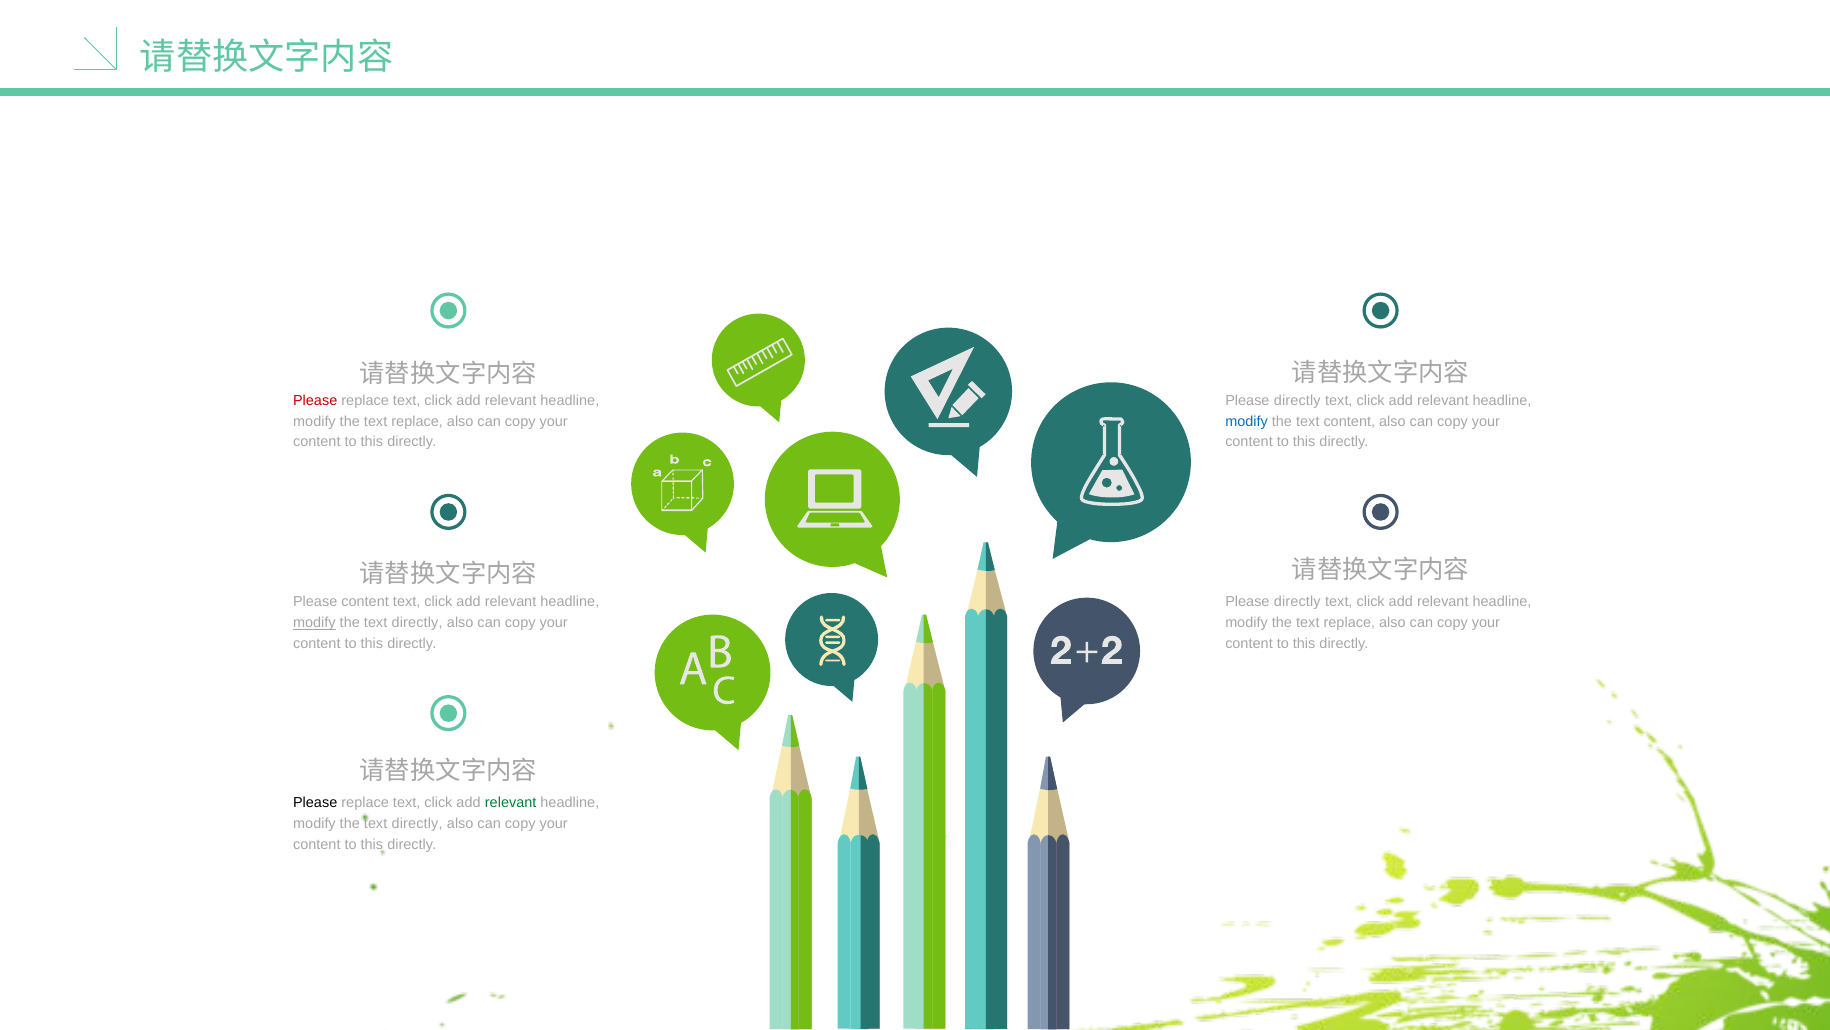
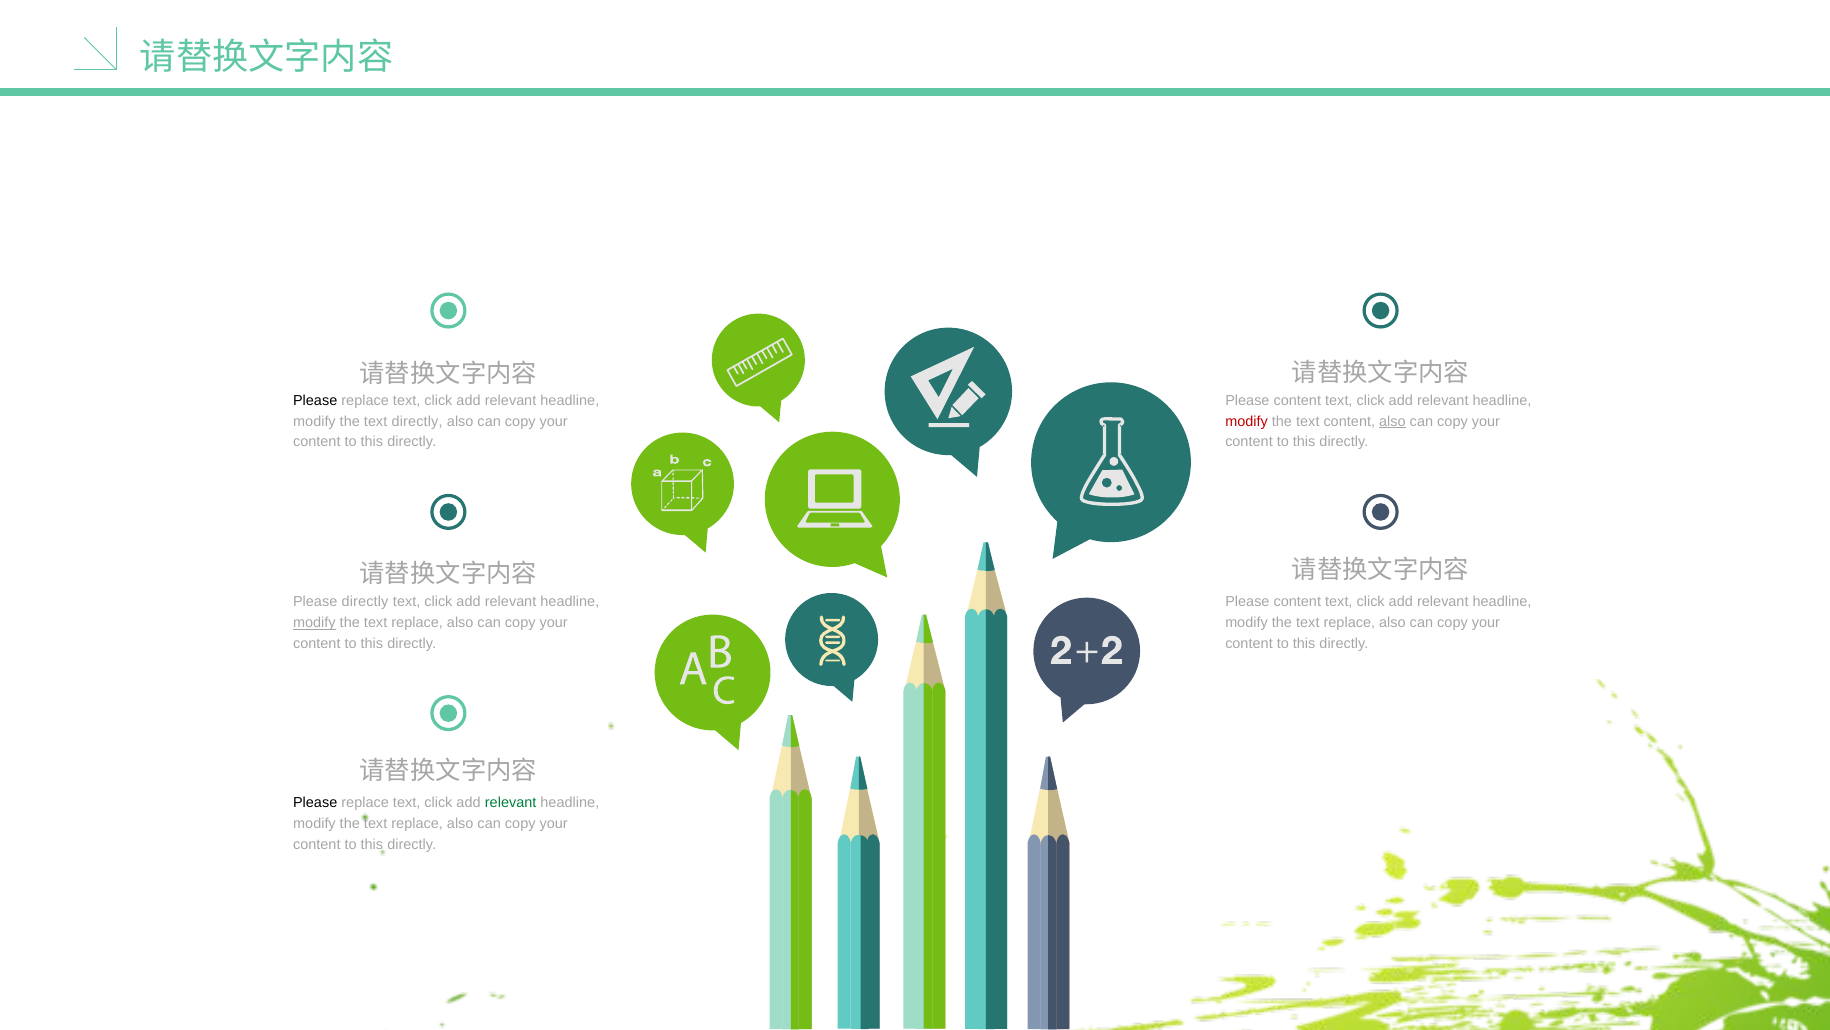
Please at (315, 400) colour: red -> black
directly at (1297, 400): directly -> content
replace at (417, 421): replace -> directly
modify at (1247, 421) colour: blue -> red
also at (1392, 421) underline: none -> present
Please content: content -> directly
directly at (1297, 602): directly -> content
directly at (417, 622): directly -> replace
directly at (417, 823): directly -> replace
